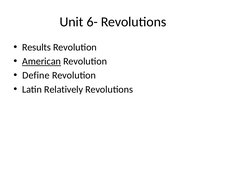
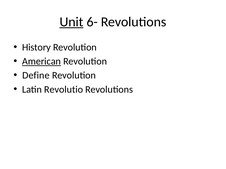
Unit underline: none -> present
Results: Results -> History
Relatively: Relatively -> Revolutio
